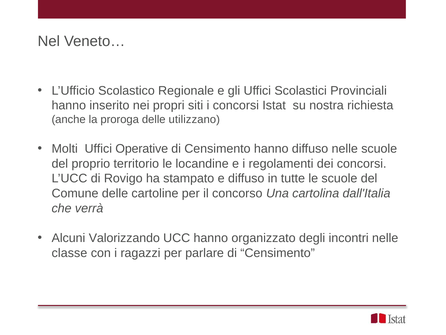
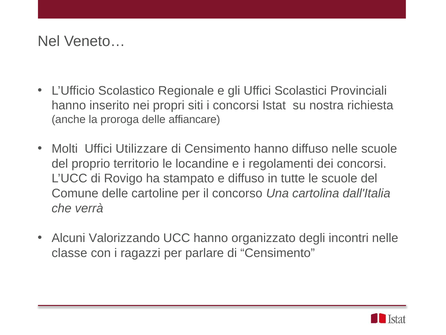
utilizzano: utilizzano -> affiancare
Operative: Operative -> Utilizzare
